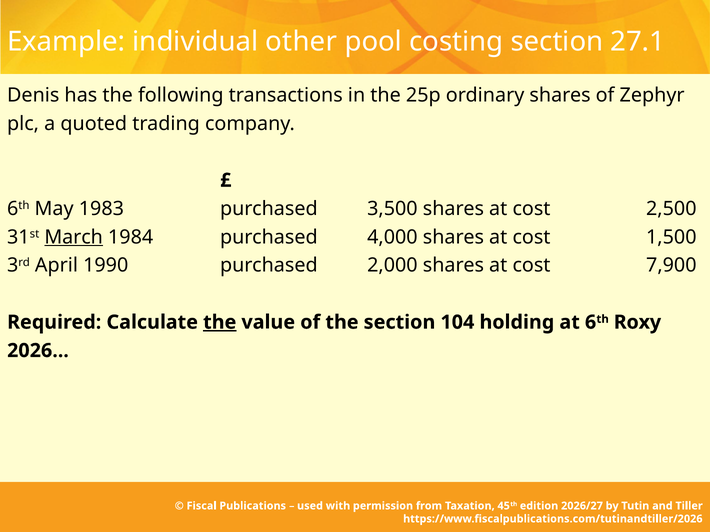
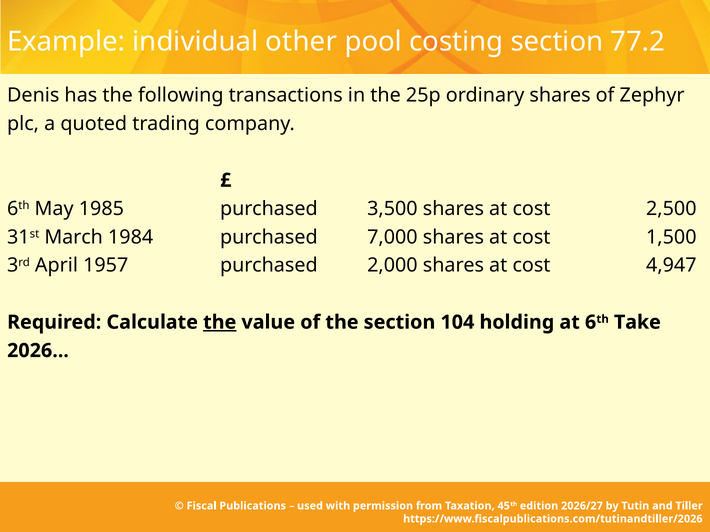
27.1: 27.1 -> 77.2
1983: 1983 -> 1985
March underline: present -> none
4,000: 4,000 -> 7,000
1990: 1990 -> 1957
7,900: 7,900 -> 4,947
Roxy: Roxy -> Take
